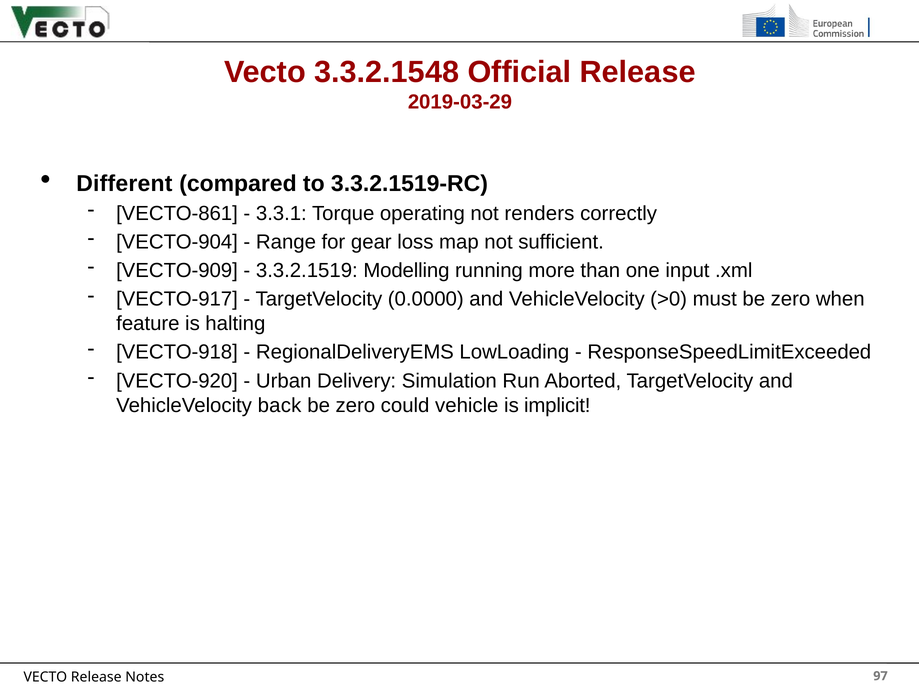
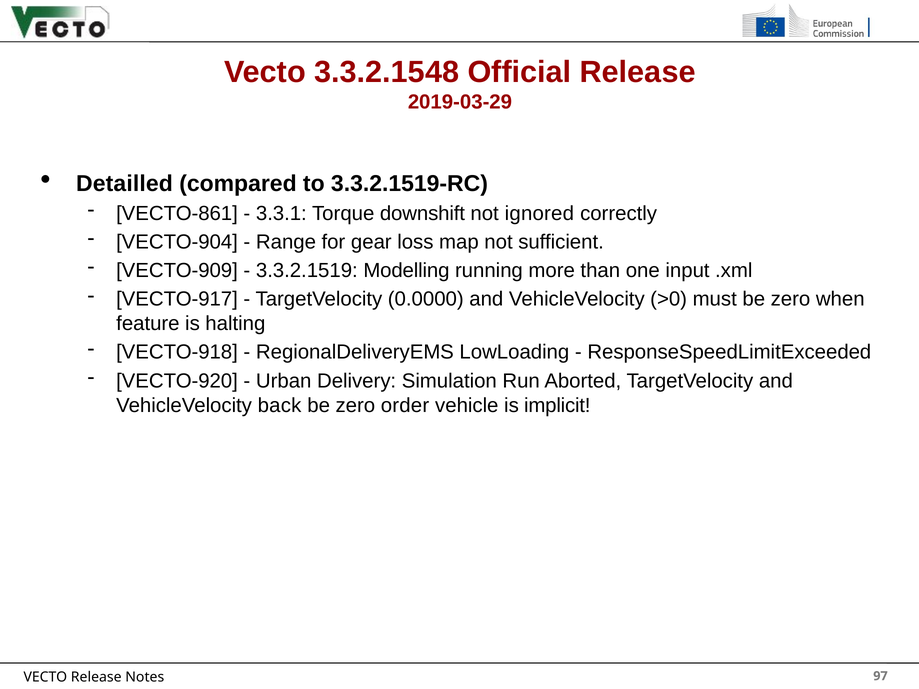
Different: Different -> Detailled
operating: operating -> downshift
renders: renders -> ignored
could: could -> order
